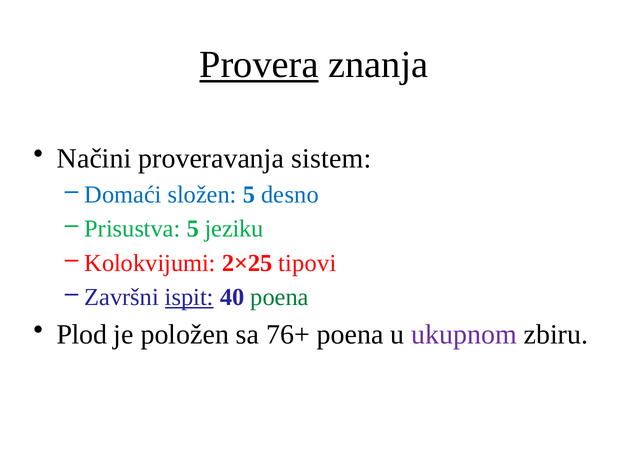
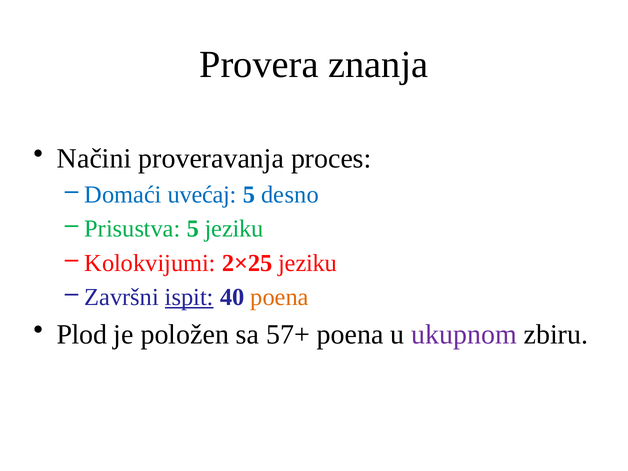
Provera underline: present -> none
sistem: sistem -> proces
složen: složen -> uvećaj
2×25 tipovi: tipovi -> jeziku
poena at (279, 297) colour: green -> orange
76+: 76+ -> 57+
